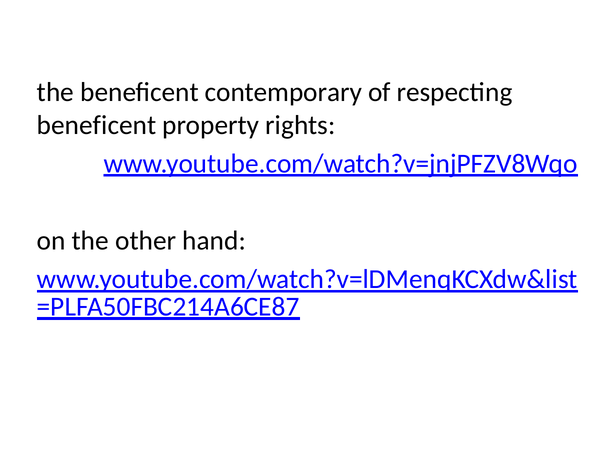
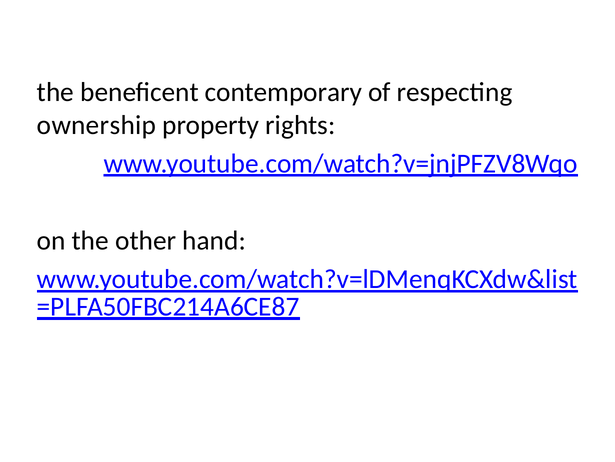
beneficent at (97, 125): beneficent -> ownership
